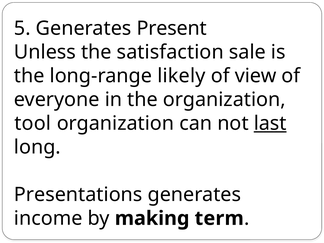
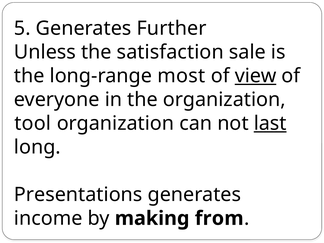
Present: Present -> Further
likely: likely -> most
view underline: none -> present
term: term -> from
